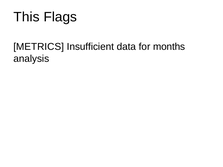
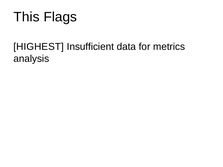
METRICS: METRICS -> HIGHEST
months: months -> metrics
